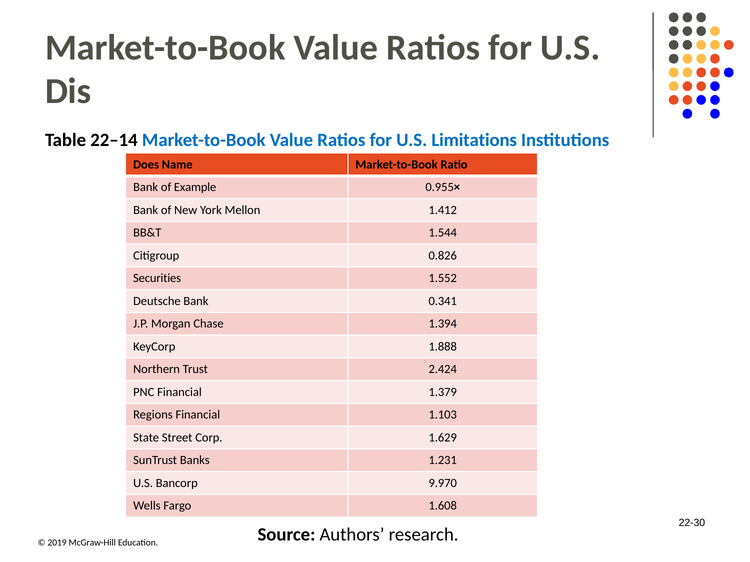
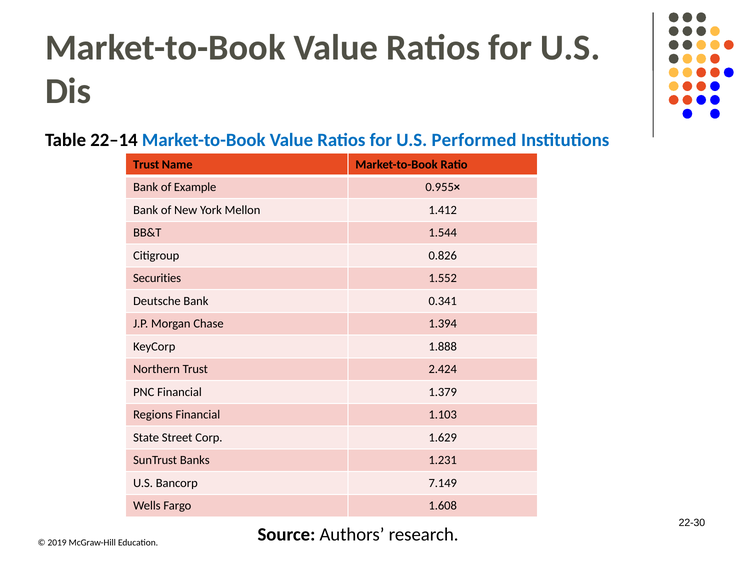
Limitations: Limitations -> Performed
Does at (146, 165): Does -> Trust
9.970: 9.970 -> 7.149
